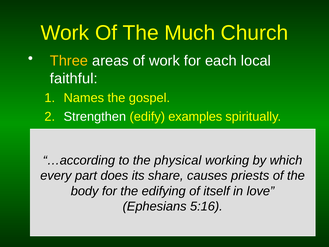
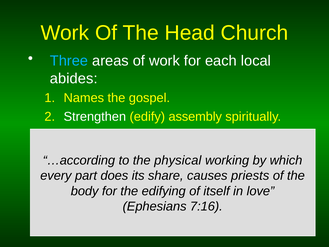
Much: Much -> Head
Three colour: yellow -> light blue
faithful: faithful -> abides
examples: examples -> assembly
5:16: 5:16 -> 7:16
